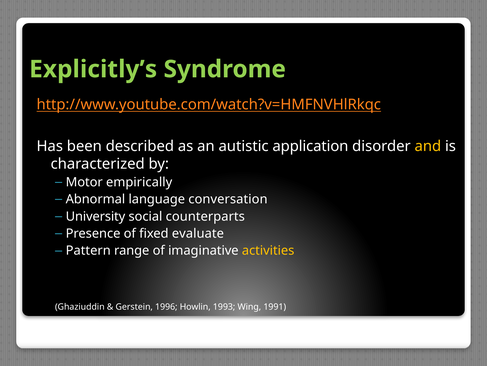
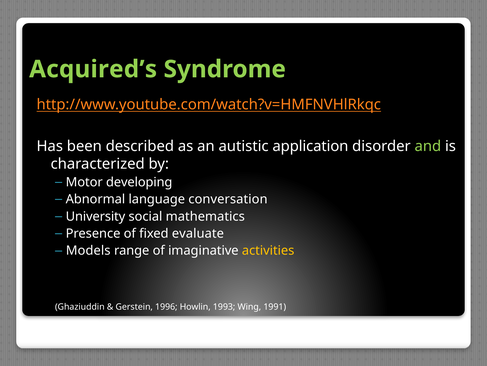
Explicitly’s: Explicitly’s -> Acquired’s
and colour: yellow -> light green
empirically: empirically -> developing
counterparts: counterparts -> mathematics
Pattern: Pattern -> Models
